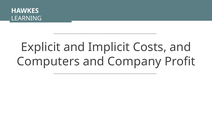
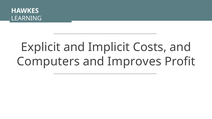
Company: Company -> Improves
